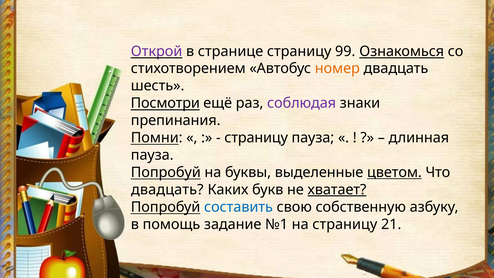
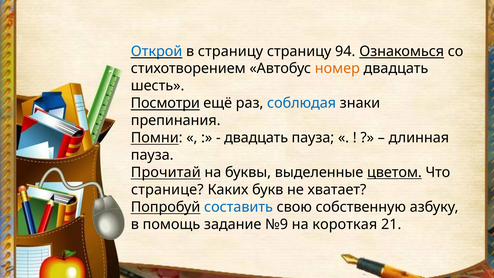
Открой colour: purple -> blue
в странице: странице -> страницу
99: 99 -> 94
соблюдая colour: purple -> blue
страницу at (256, 138): страницу -> двадцать
Попробуй at (166, 172): Попробуй -> Прочитай
двадцать at (167, 190): двадцать -> странице
хватает underline: present -> none
№1: №1 -> №9
на страницу: страницу -> короткая
